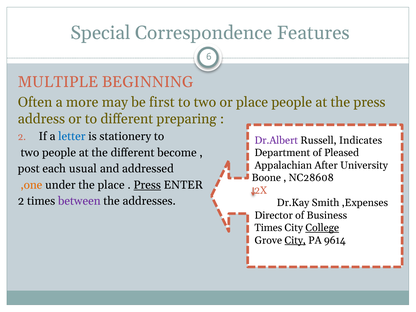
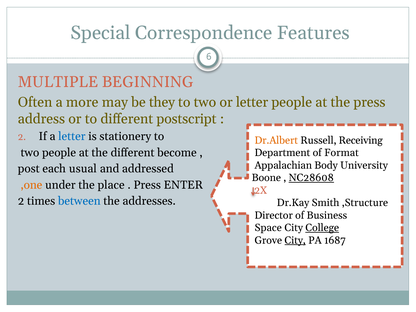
first: first -> they
or place: place -> letter
preparing: preparing -> postscript
Dr.Albert colour: purple -> orange
Indicates: Indicates -> Receiving
Pleased: Pleased -> Format
After: After -> Body
NC28608 underline: none -> present
Press at (147, 185) underline: present -> none
between colour: purple -> blue
,Expenses: ,Expenses -> ,Structure
Times at (268, 228): Times -> Space
9614: 9614 -> 1687
